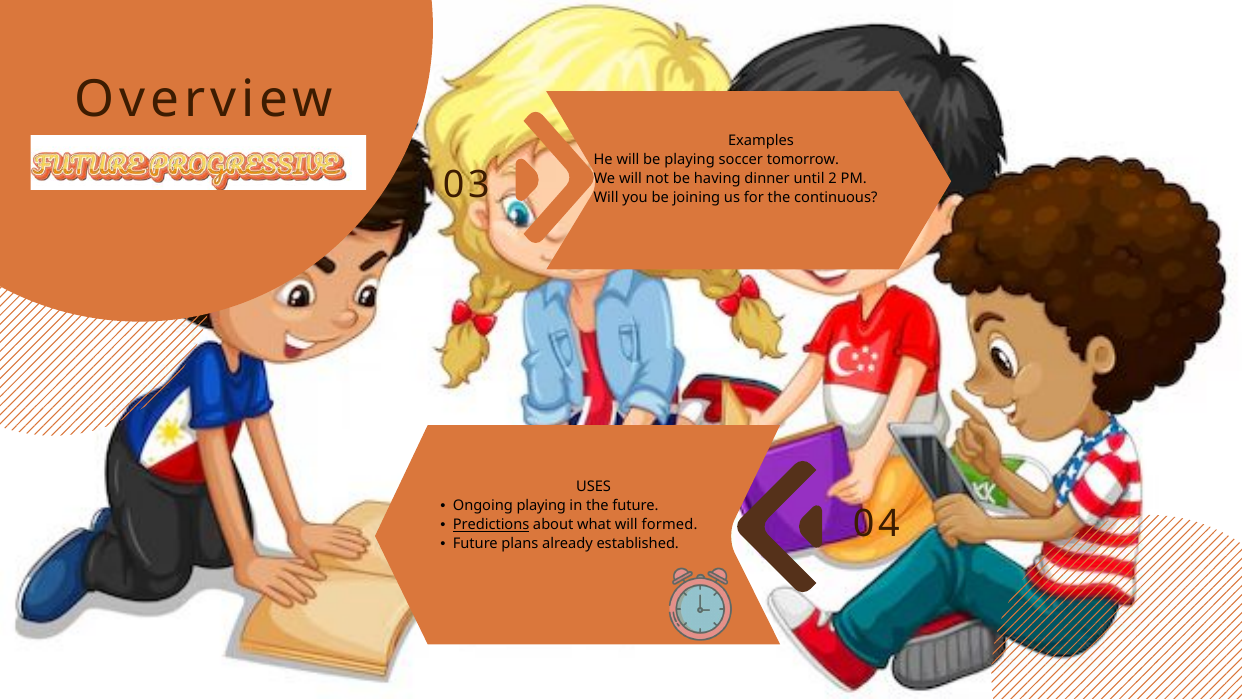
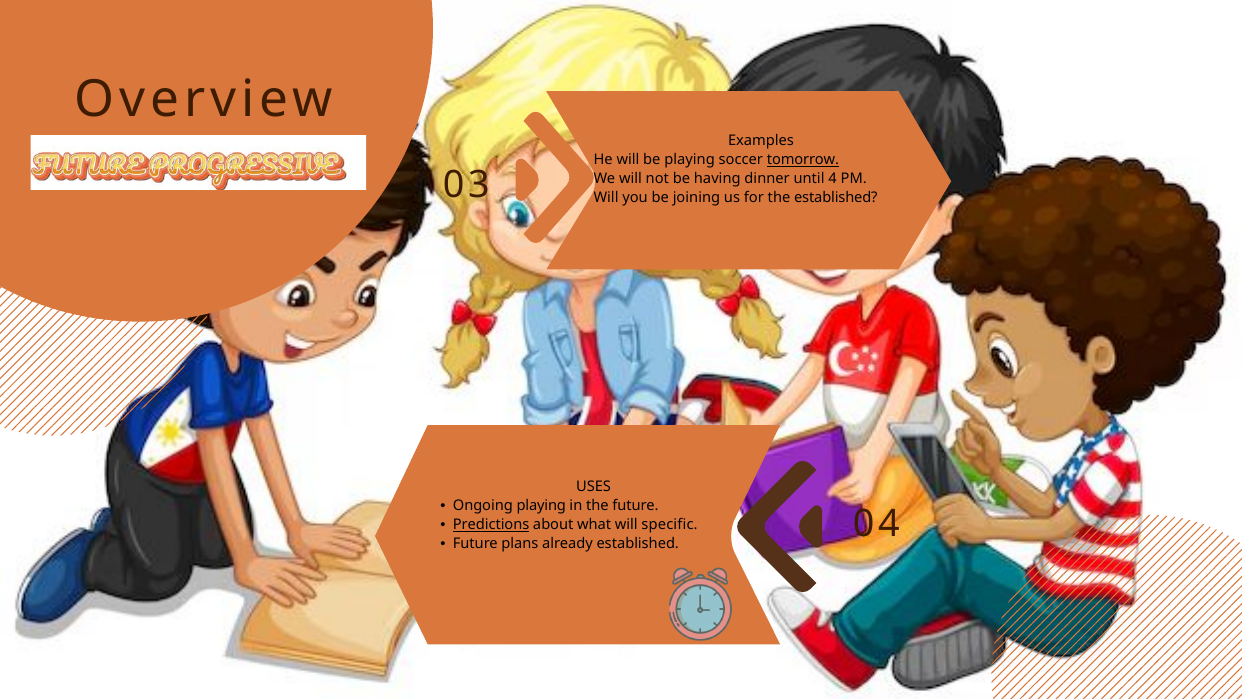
tomorrow underline: none -> present
2: 2 -> 4
the continuous: continuous -> established
formed: formed -> specific
